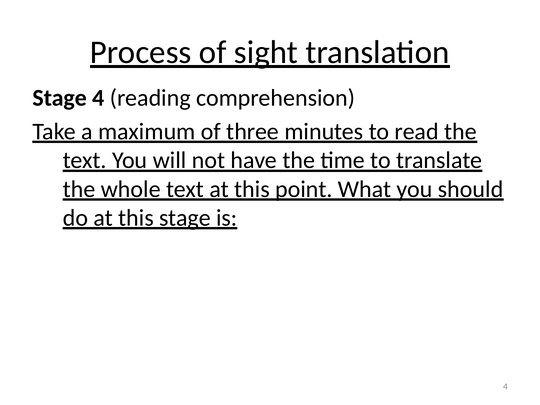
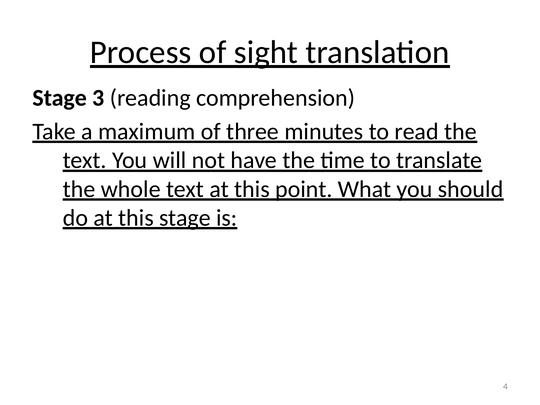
Stage 4: 4 -> 3
